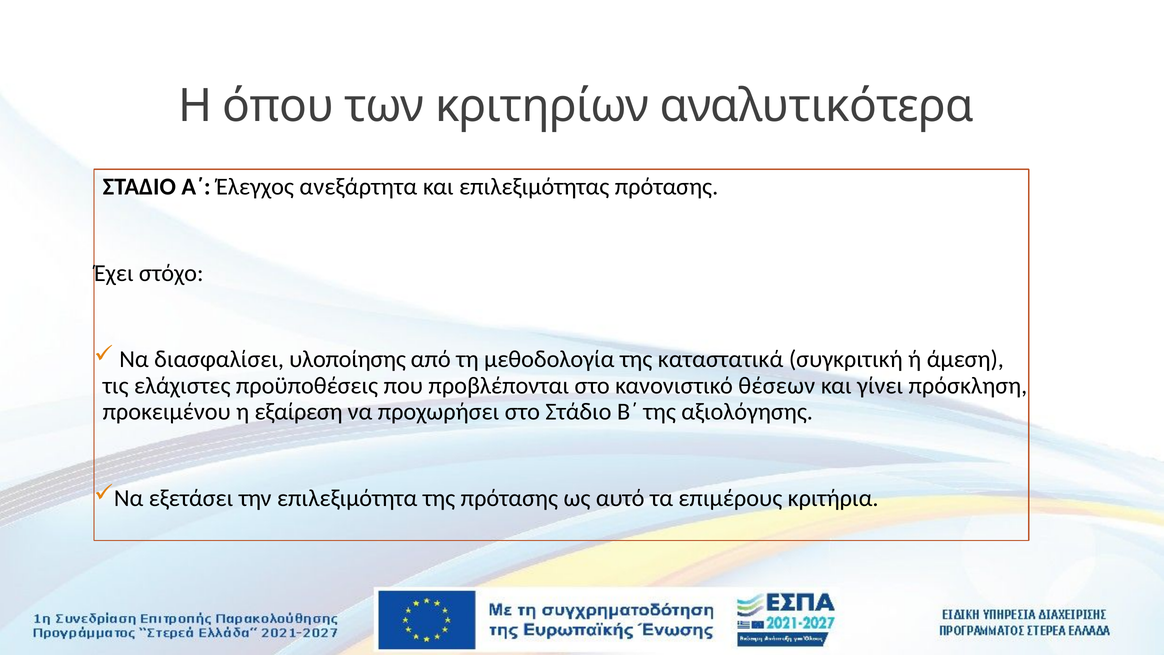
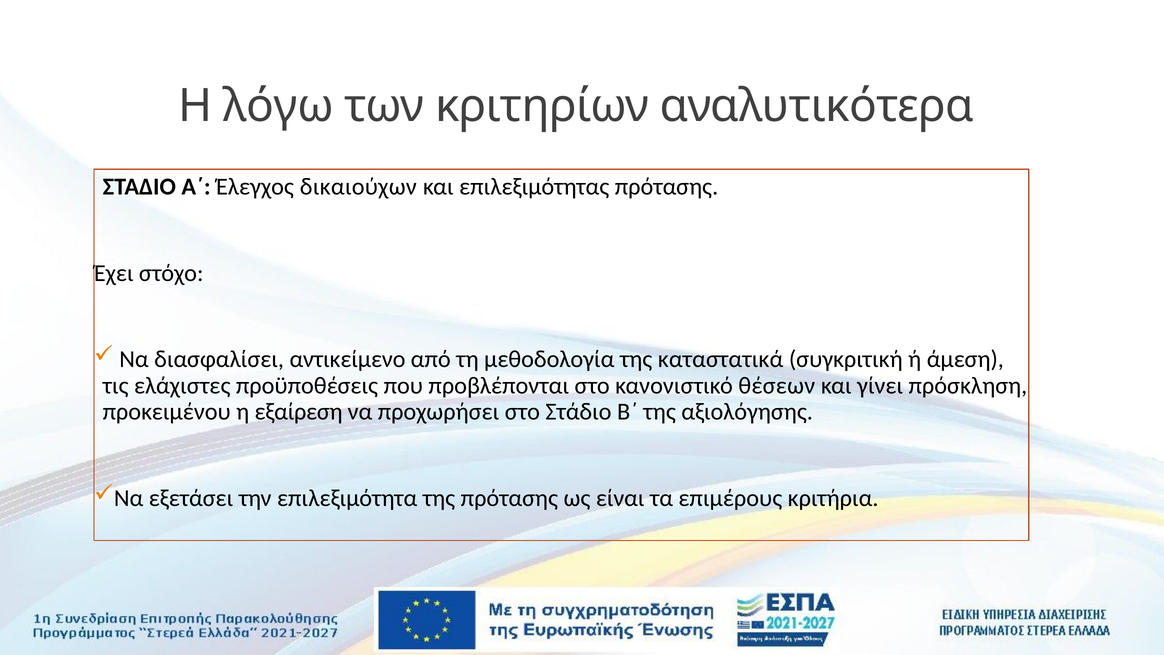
όπου: όπου -> λόγω
ανεξάρτητα: ανεξάρτητα -> δικαιούχων
υλοποίησης: υλοποίησης -> αντικείμενο
αυτό: αυτό -> είναι
